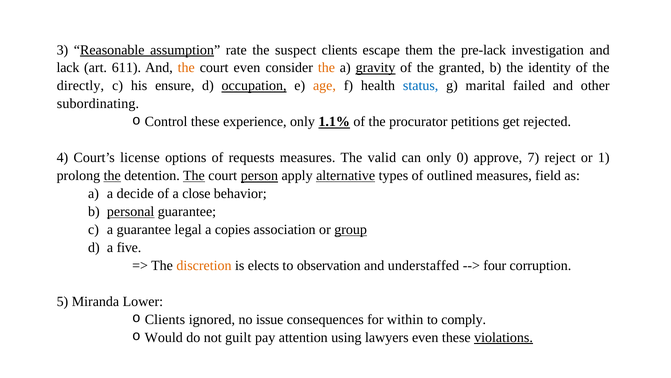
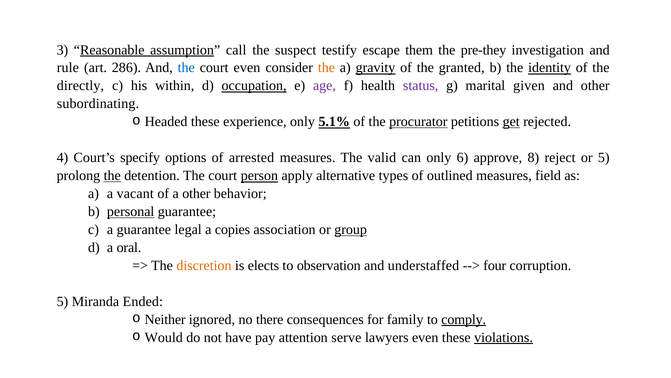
rate: rate -> call
suspect clients: clients -> testify
pre-lack: pre-lack -> pre-they
lack: lack -> rule
611: 611 -> 286
the at (186, 68) colour: orange -> blue
identity underline: none -> present
ensure: ensure -> within
age colour: orange -> purple
status colour: blue -> purple
failed: failed -> given
Control: Control -> Headed
1.1%: 1.1% -> 5.1%
procurator underline: none -> present
get underline: none -> present
license: license -> specify
requests: requests -> arrested
0: 0 -> 6
7: 7 -> 8
or 1: 1 -> 5
The at (194, 175) underline: present -> none
alternative underline: present -> none
decide: decide -> vacant
a close: close -> other
five: five -> oral
Lower: Lower -> Ended
Clients at (165, 319): Clients -> Neither
issue: issue -> there
within: within -> family
comply underline: none -> present
guilt: guilt -> have
using: using -> serve
